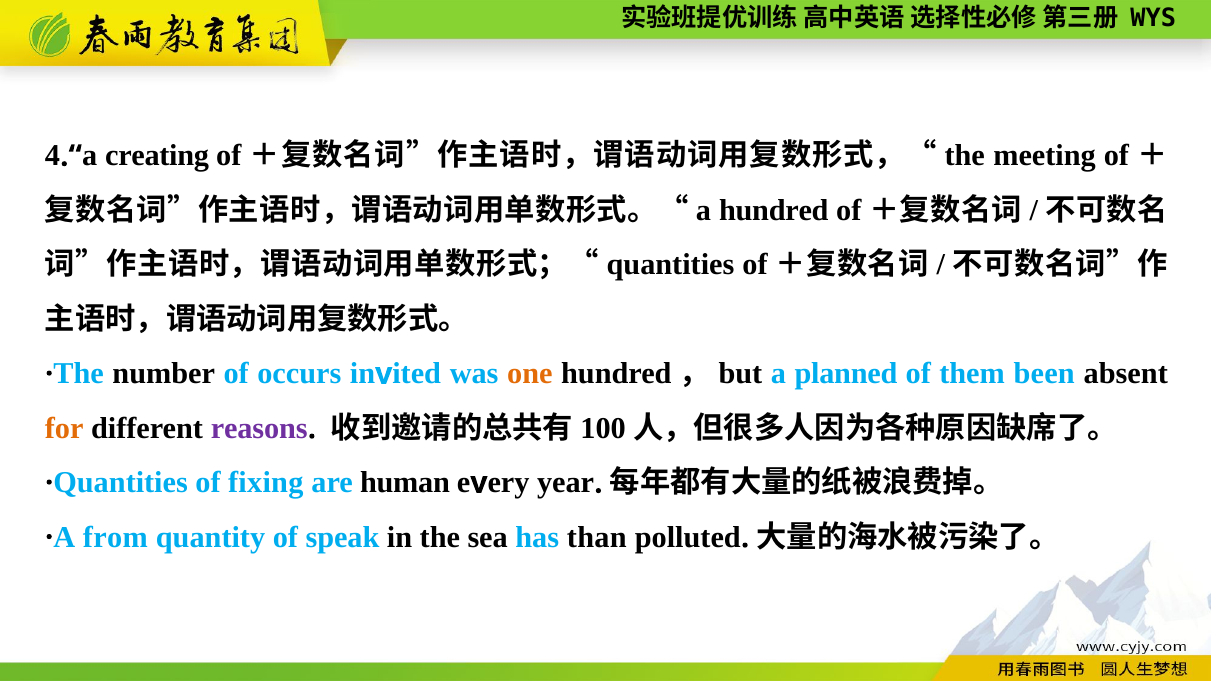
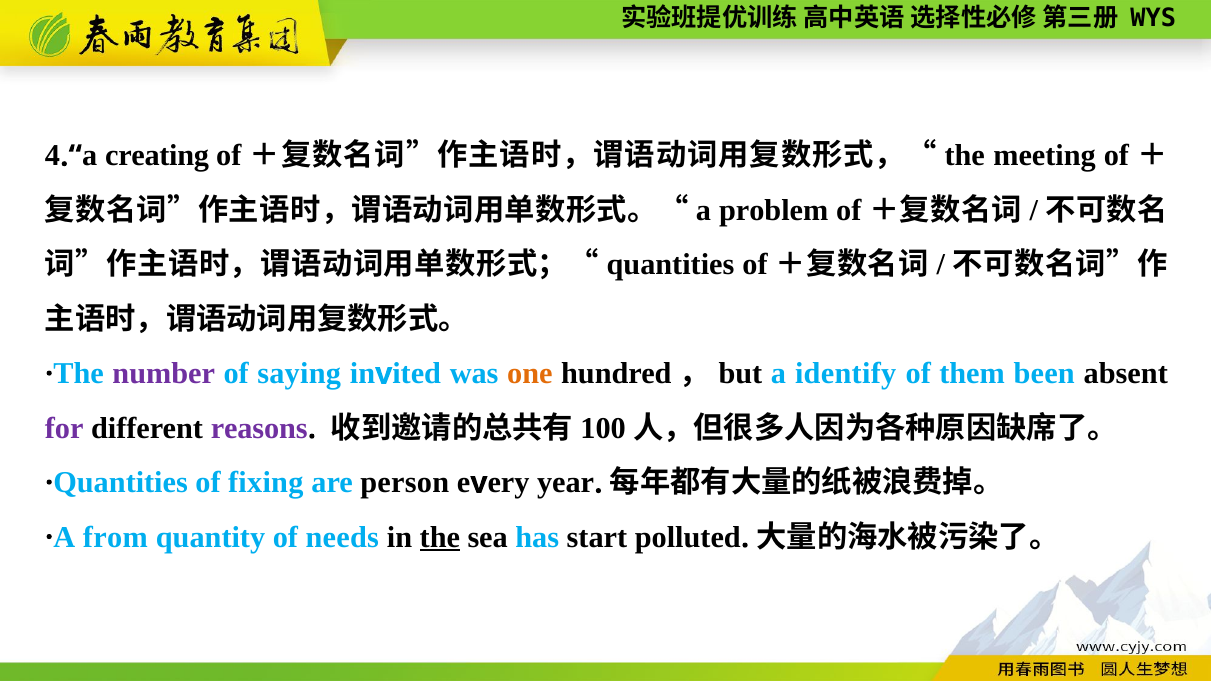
a hundred: hundred -> problem
number colour: black -> purple
occurs: occurs -> saying
planned: planned -> identify
for colour: orange -> purple
human: human -> person
speak: speak -> needs
the at (440, 537) underline: none -> present
than: than -> start
